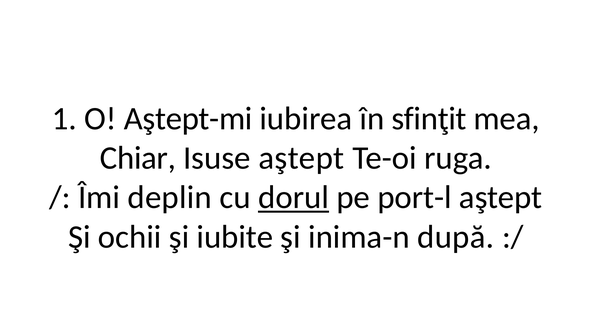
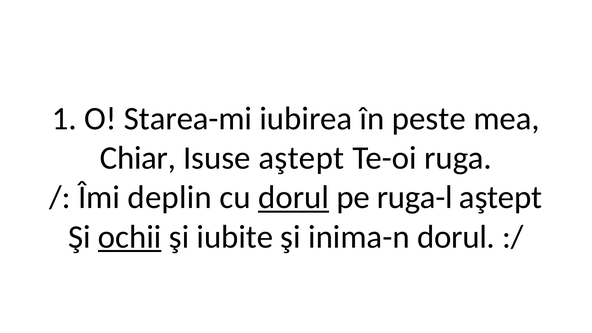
Aştept-mi: Aştept-mi -> Starea-mi
sfinţit: sfinţit -> peste
port-l: port-l -> ruga-l
ochii underline: none -> present
inima-n după: după -> dorul
